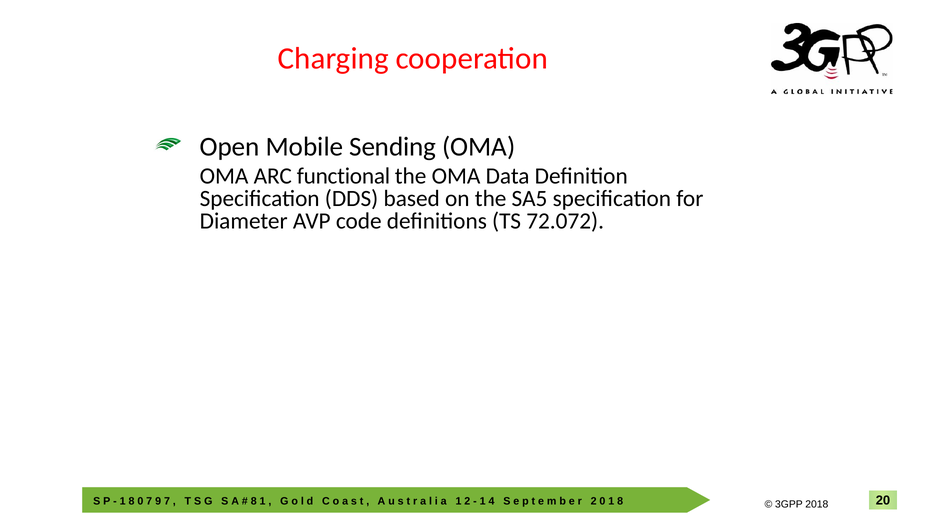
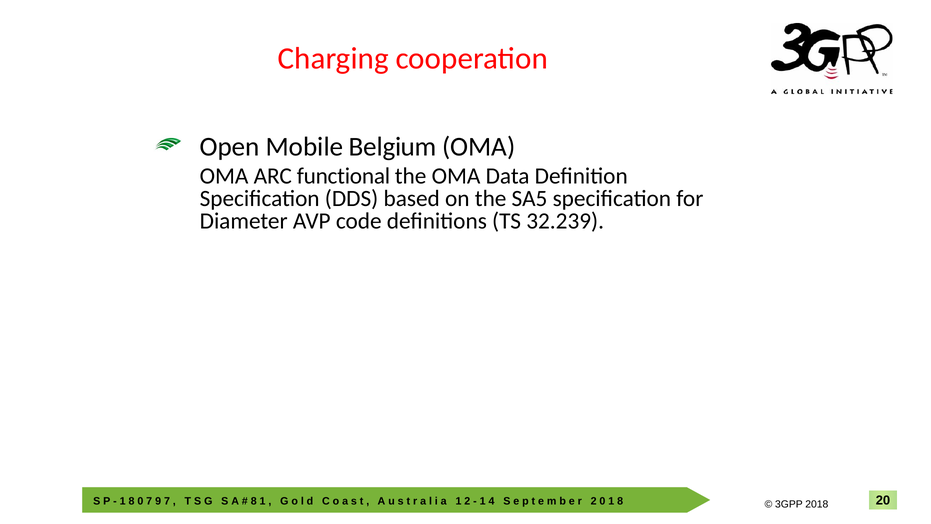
Sending: Sending -> Belgium
72.072: 72.072 -> 32.239
